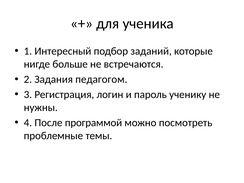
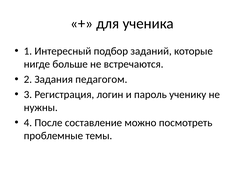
программой: программой -> составление
